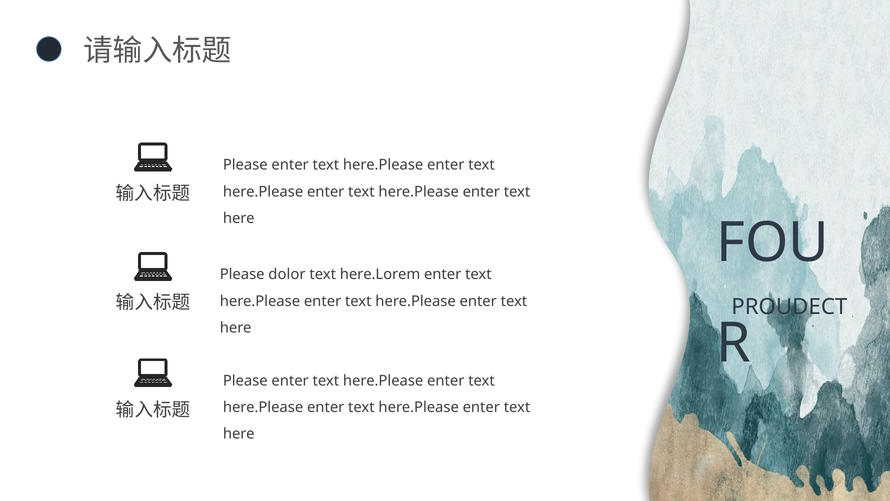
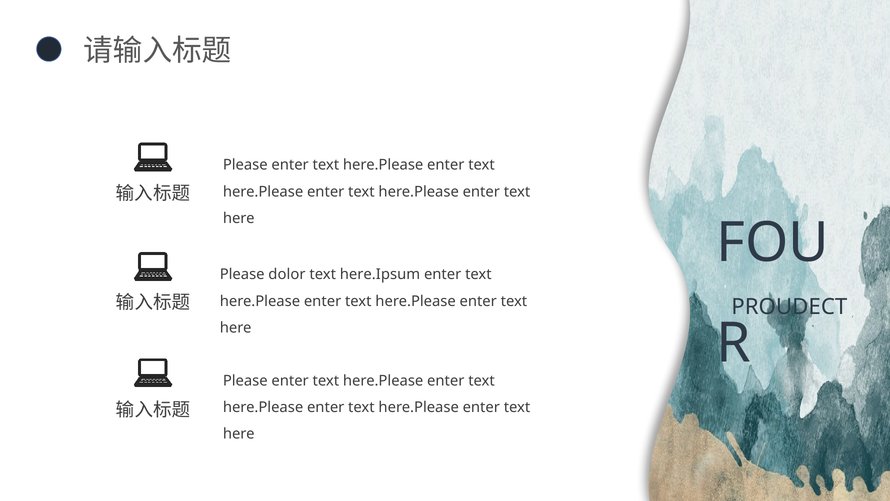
here.Lorem: here.Lorem -> here.Ipsum
